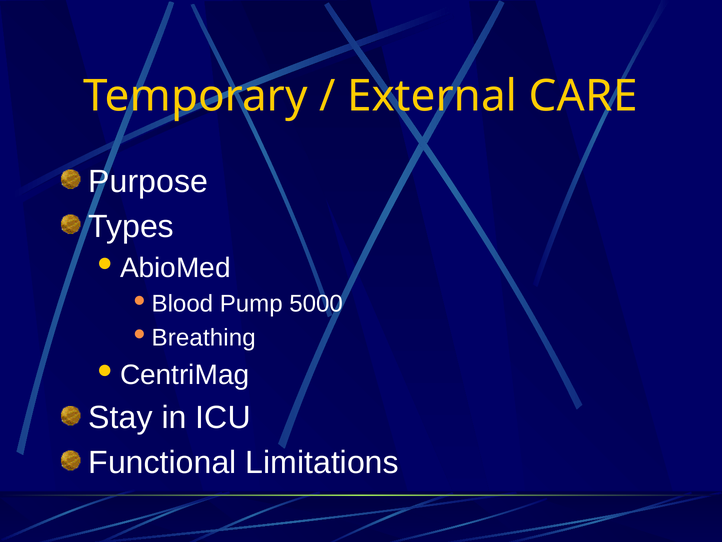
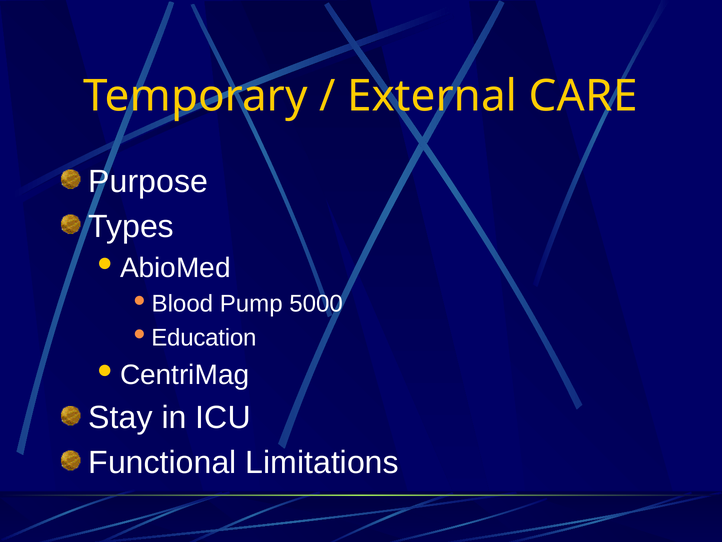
Breathing: Breathing -> Education
